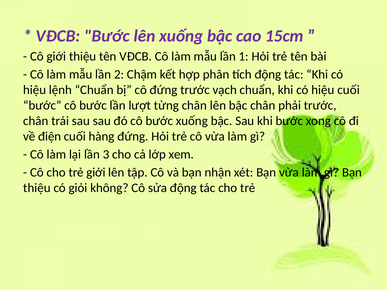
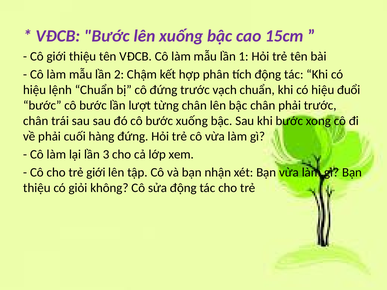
hiệu cuối: cuối -> đuổi
về điện: điện -> phải
